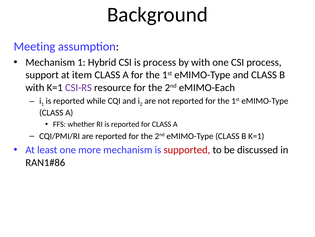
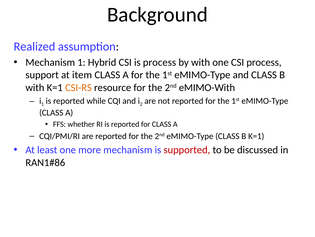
Meeting: Meeting -> Realized
CSI-RS colour: purple -> orange
eMIMO-Each: eMIMO-Each -> eMIMO-With
